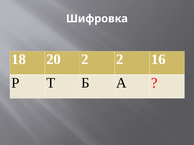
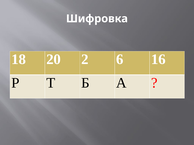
2 2: 2 -> 6
